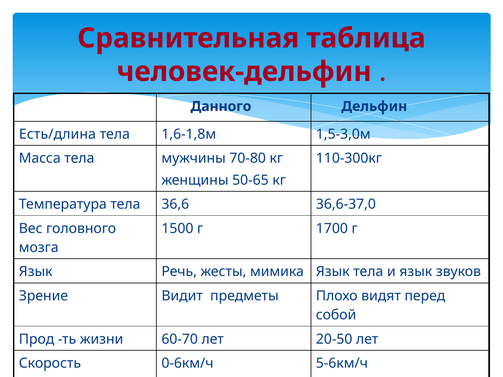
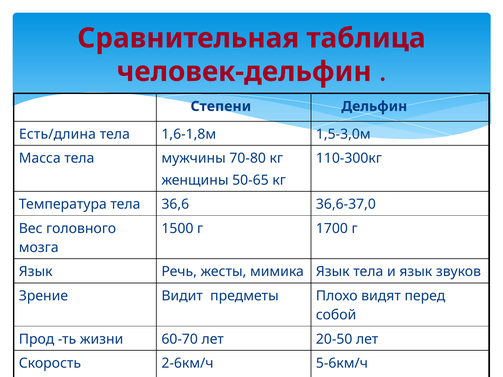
Данного: Данного -> Степени
0-6км/ч: 0-6км/ч -> 2-6км/ч
